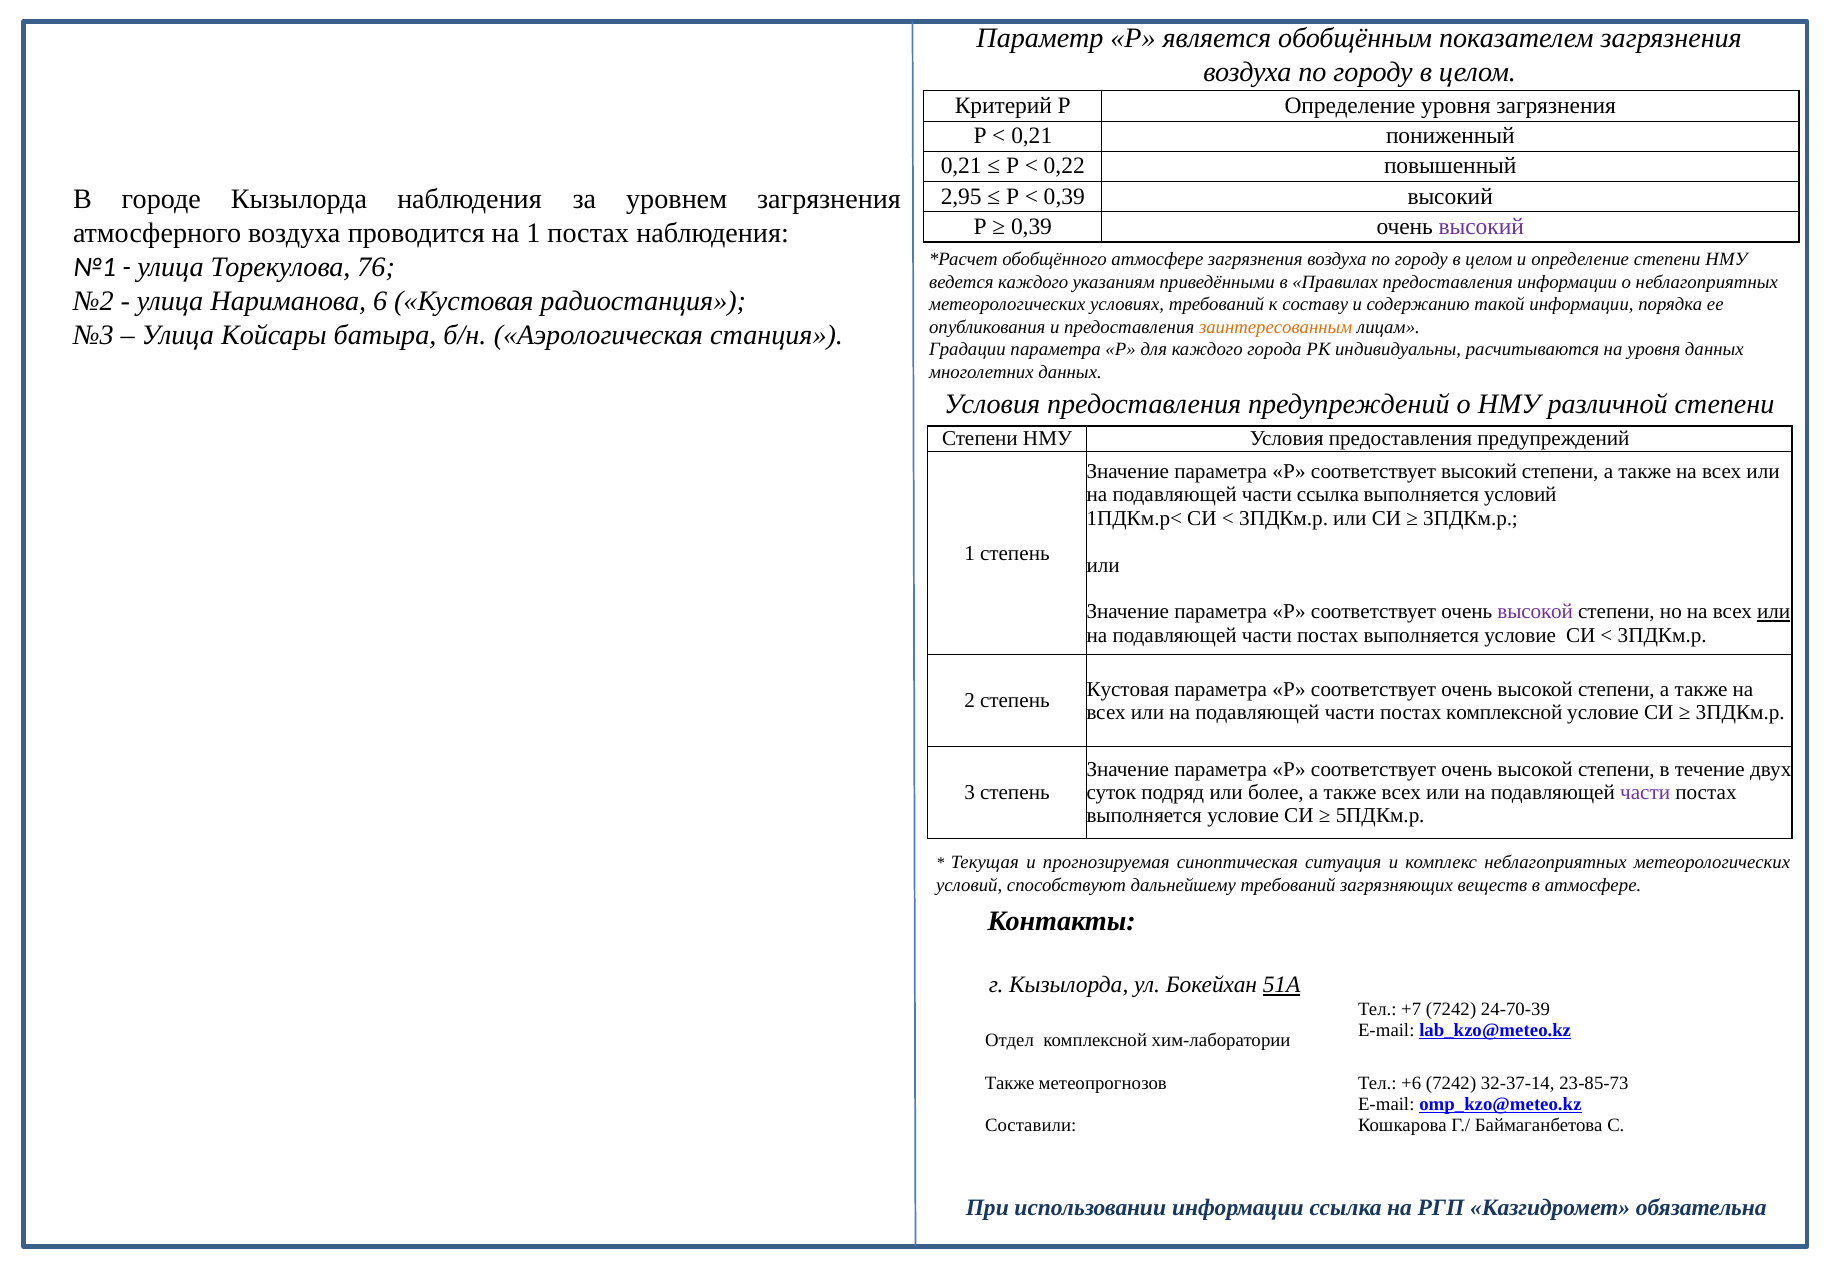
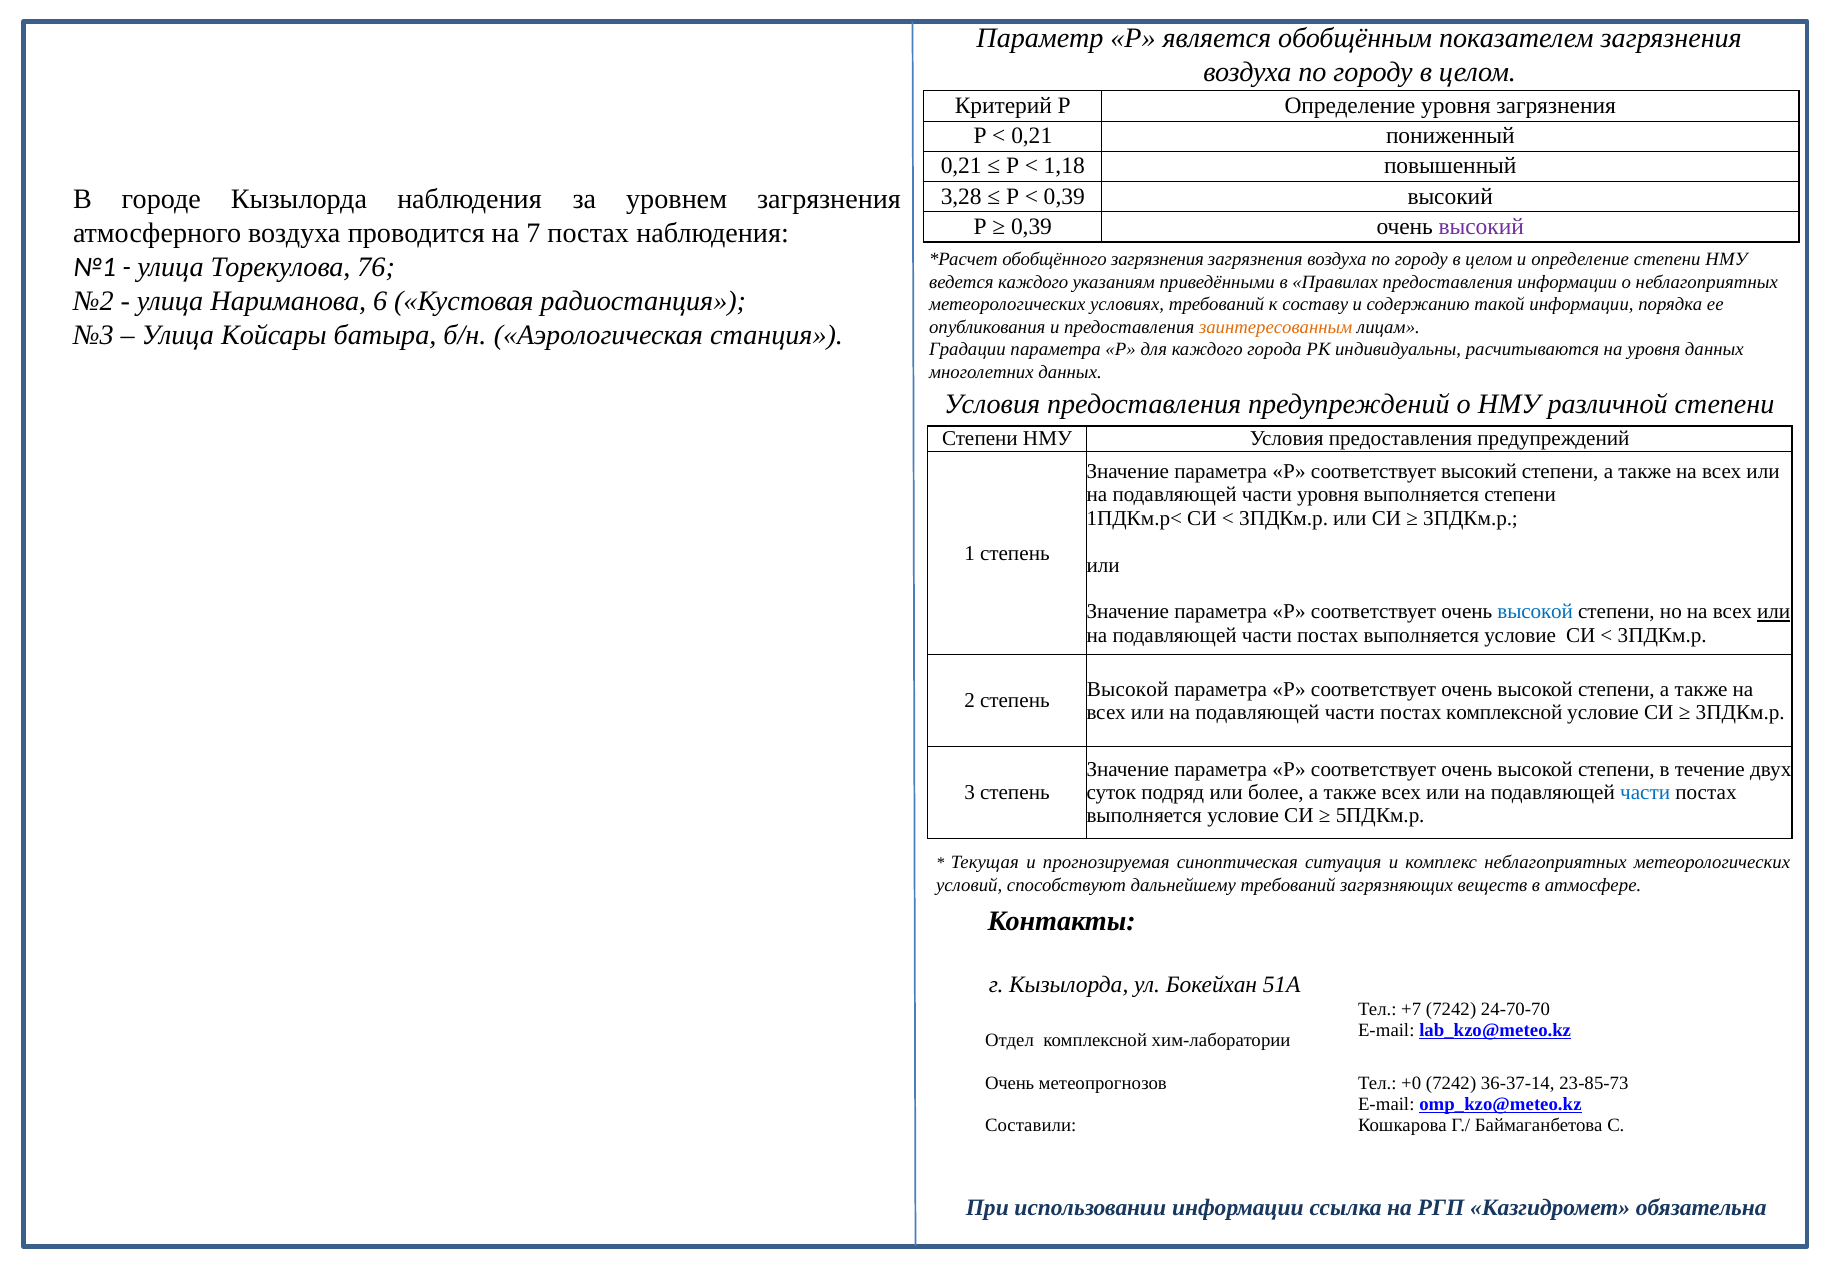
0,22: 0,22 -> 1,18
2,95: 2,95 -> 3,28
на 1: 1 -> 7
обобщённого атмосфере: атмосфере -> загрязнения
части ссылка: ссылка -> уровня
выполняется условий: условий -> степени
высокой at (1535, 612) colour: purple -> blue
Кустовая at (1128, 689): Кустовая -> Высокой
части at (1645, 792) colour: purple -> blue
51А underline: present -> none
24-70-39: 24-70-39 -> 24-70-70
Также at (1010, 1083): Также -> Очень
+6: +6 -> +0
32-37-14: 32-37-14 -> 36-37-14
